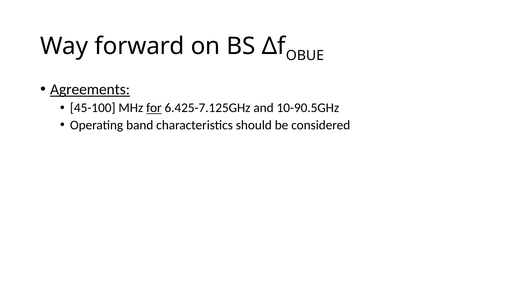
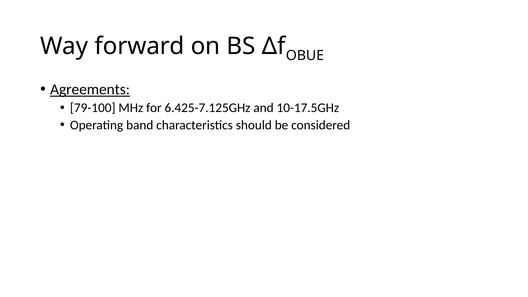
45-100: 45-100 -> 79-100
for underline: present -> none
10-90.5GHz: 10-90.5GHz -> 10-17.5GHz
